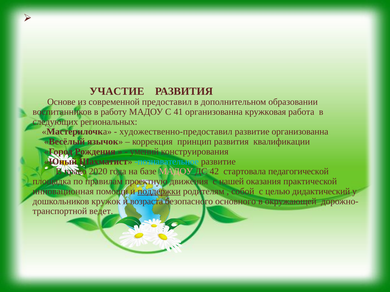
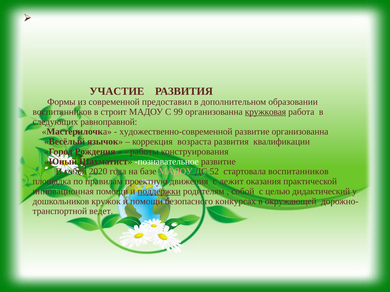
Основе: Основе -> Формы
работу: работу -> строит
41: 41 -> 99
кружковая underline: none -> present
региональных: региональных -> равноправной
художественно-предоставил: художественно-предоставил -> художественно-современной
принцип: принцип -> возраста
умений: умений -> работы
познавательное colour: light blue -> white
В право: право -> собой
42: 42 -> 52
стартовала педагогической: педагогической -> воспитанников
нашей: нашей -> лежит
и возраста: возраста -> помощи
основного: основного -> конкурсах
